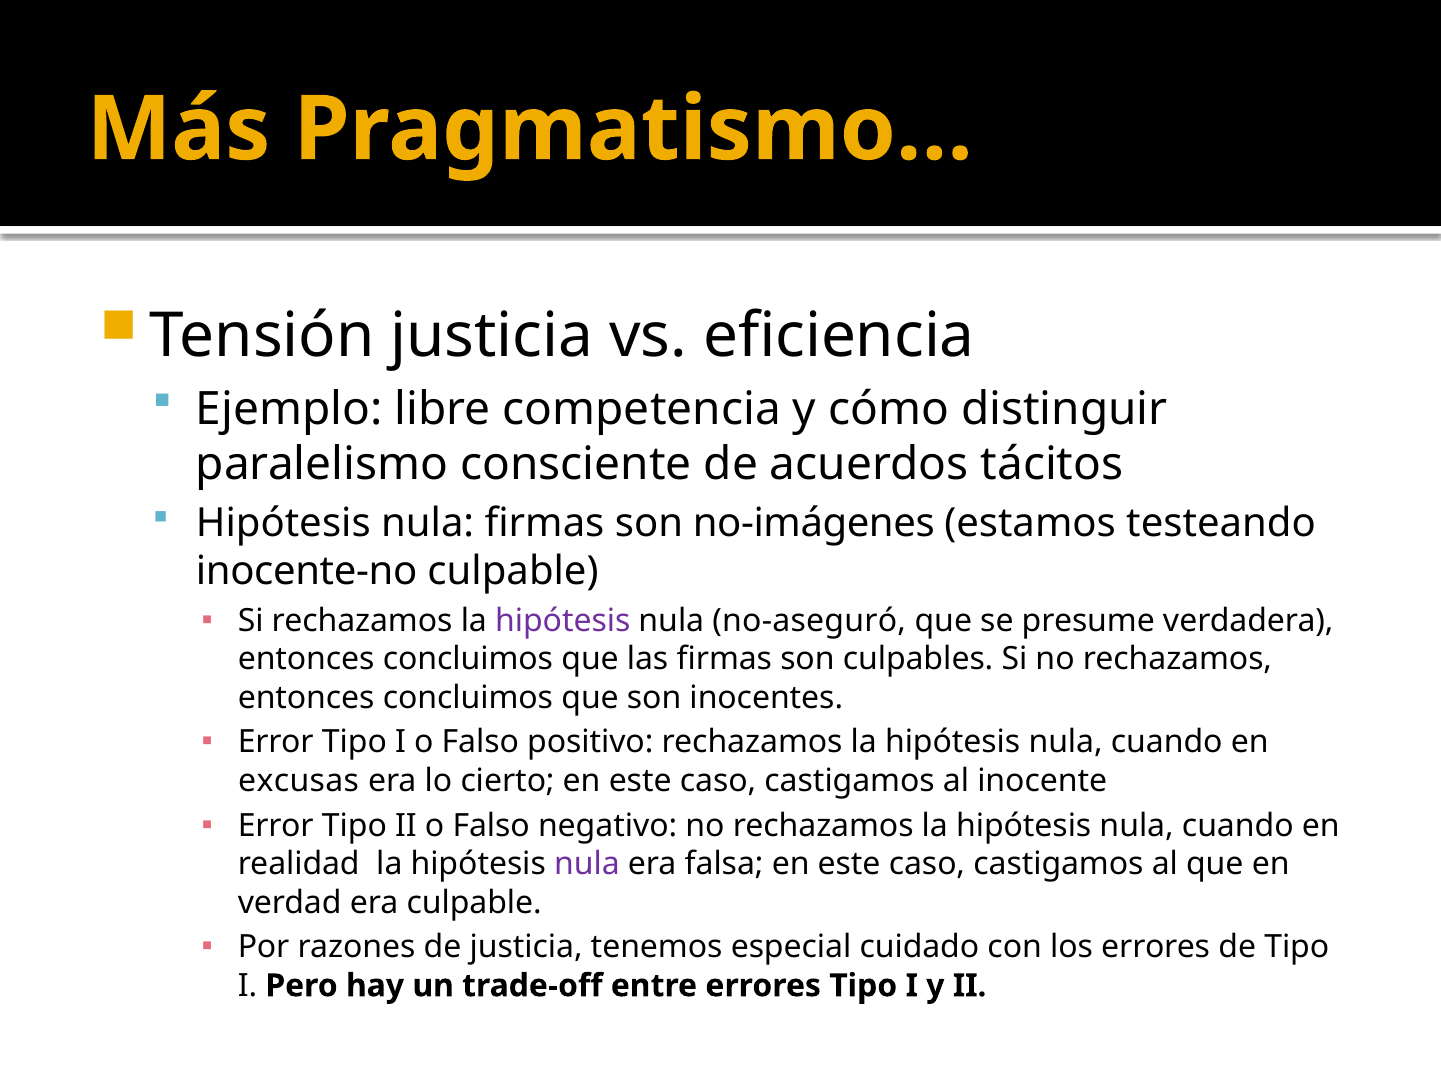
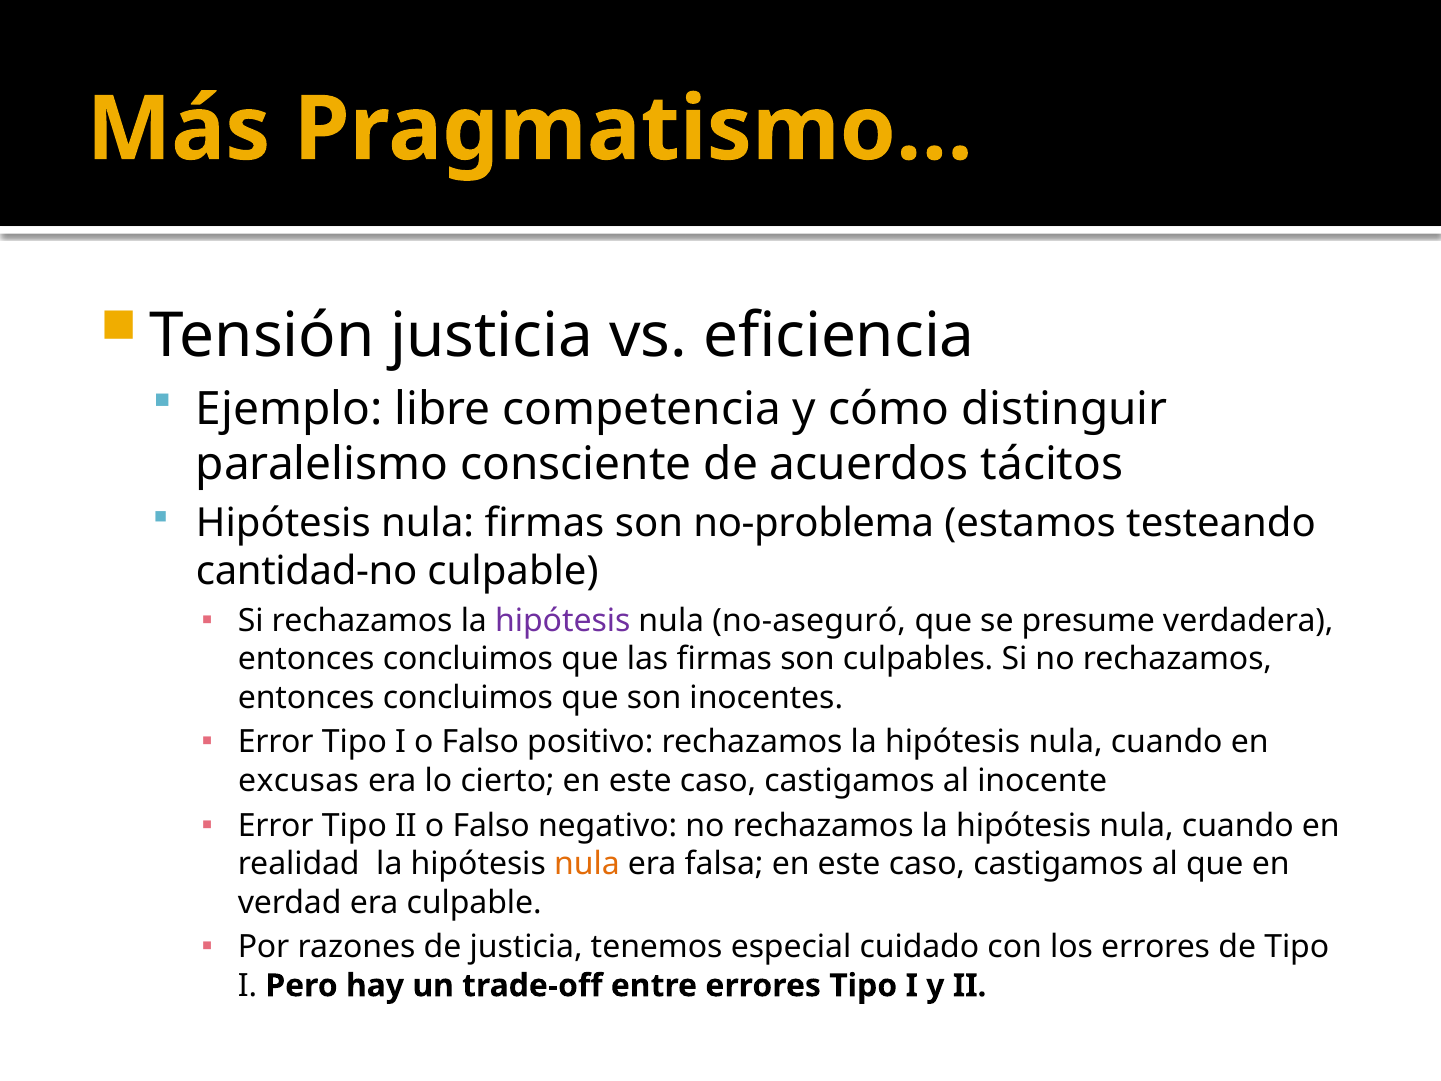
no-imágenes: no-imágenes -> no-problema
inocente-no: inocente-no -> cantidad-no
nula at (587, 864) colour: purple -> orange
